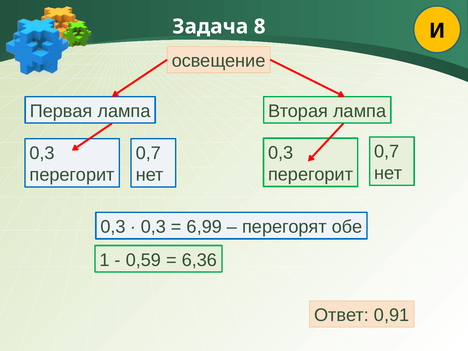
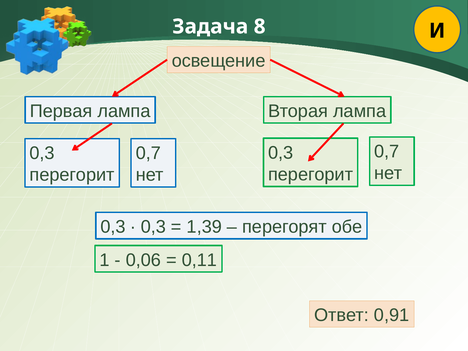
6,99: 6,99 -> 1,39
0,59: 0,59 -> 0,06
6,36: 6,36 -> 0,11
